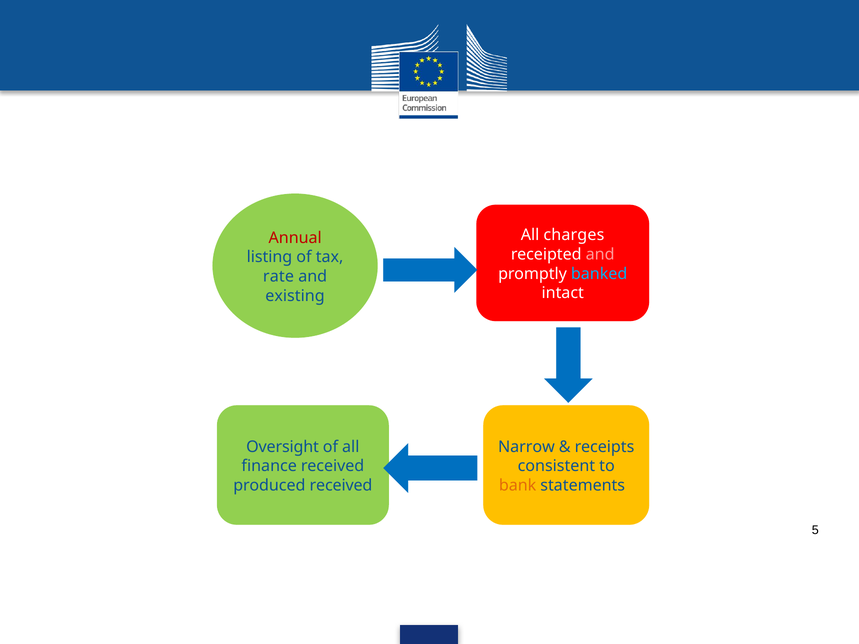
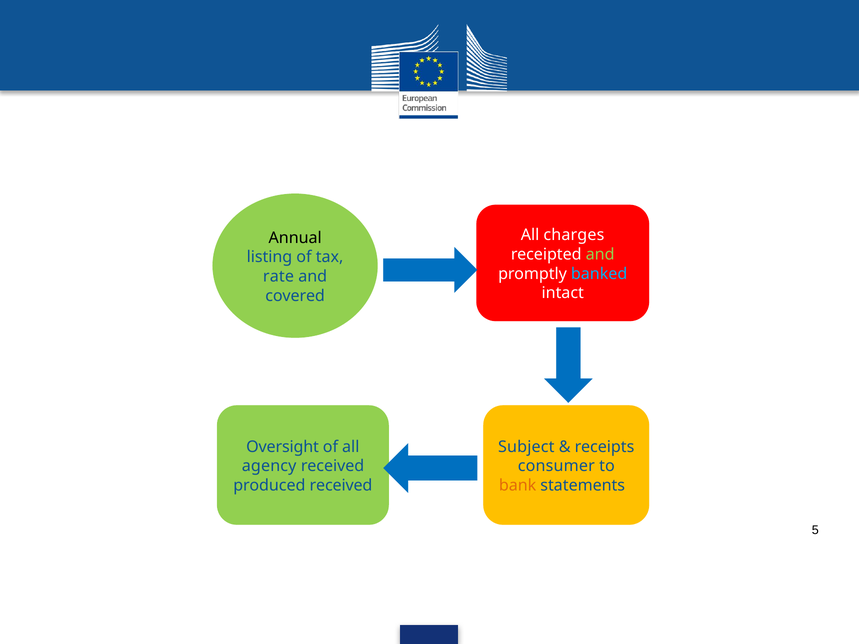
Annual colour: red -> black
and at (600, 255) colour: pink -> light green
existing: existing -> covered
Narrow: Narrow -> Subject
finance: finance -> agency
consistent: consistent -> consumer
